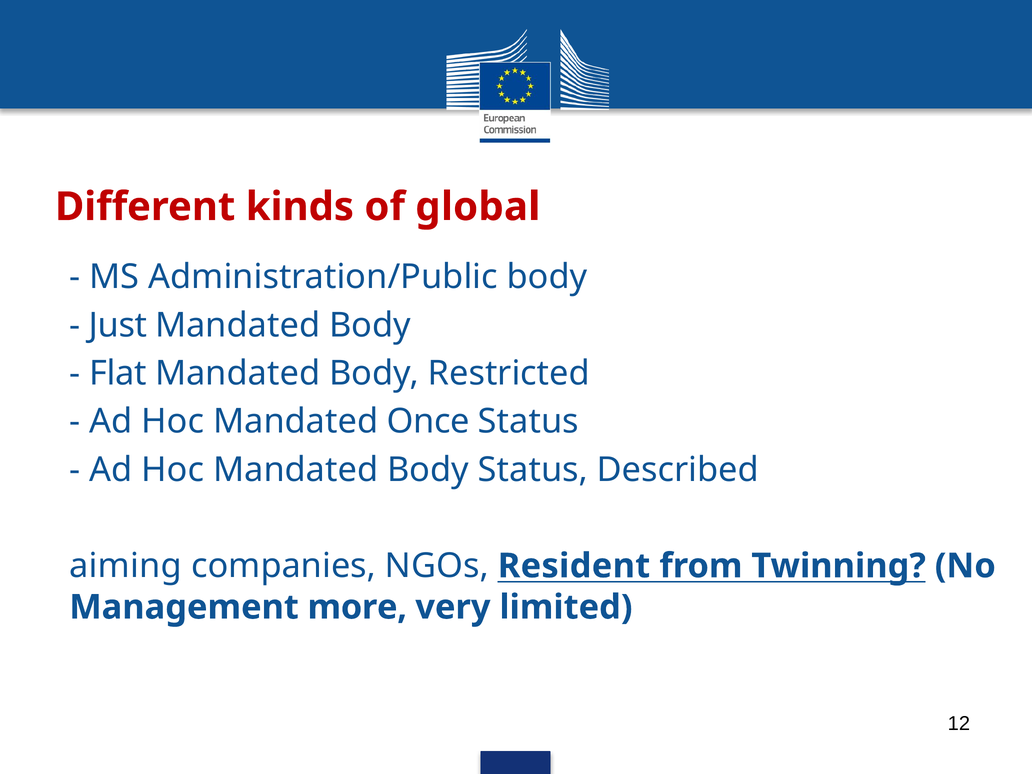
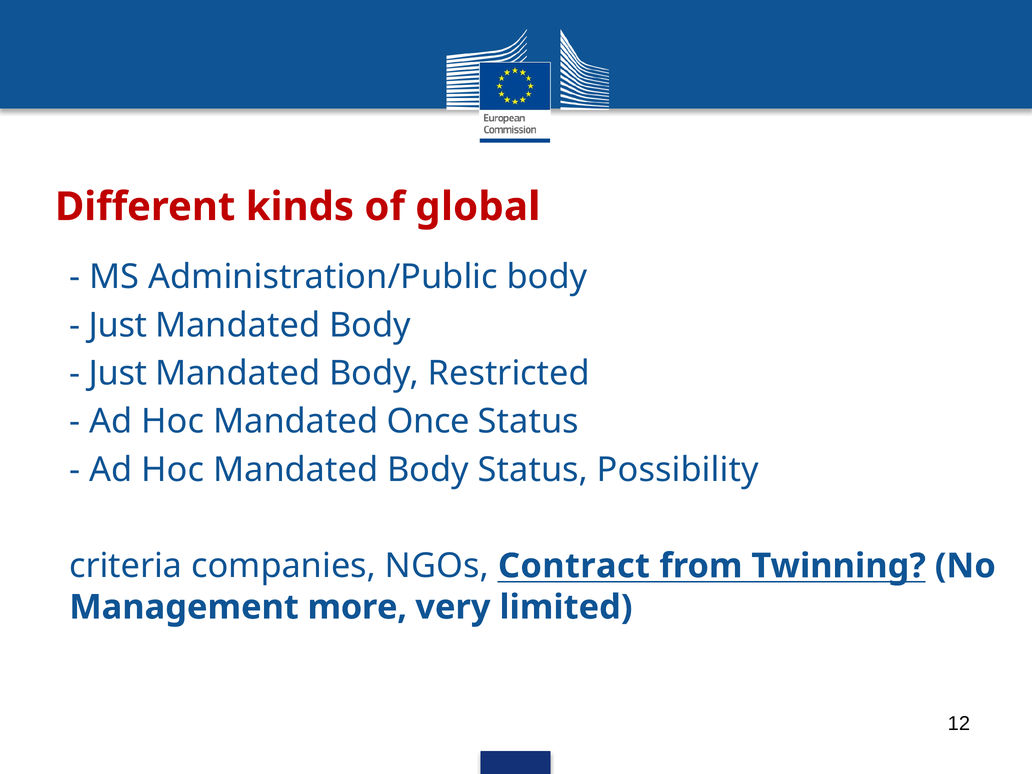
Flat at (118, 373): Flat -> Just
Described: Described -> Possibility
aiming: aiming -> criteria
Resident: Resident -> Contract
